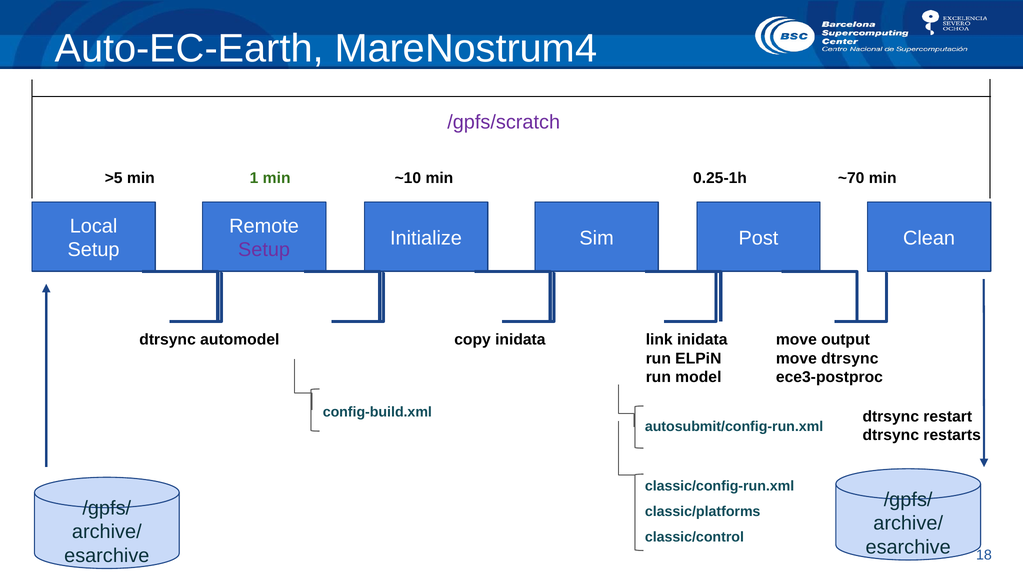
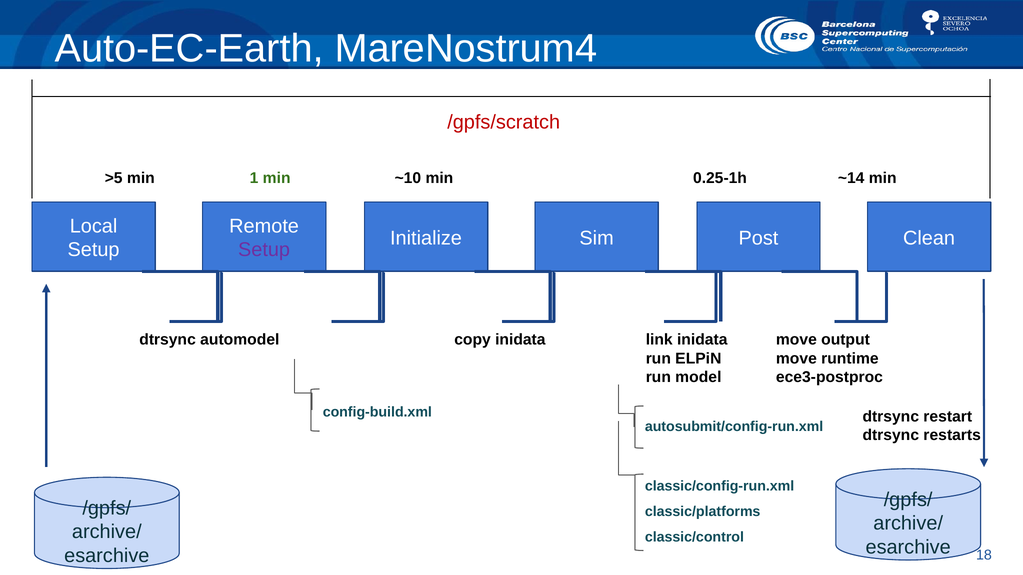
/gpfs/scratch colour: purple -> red
~70: ~70 -> ~14
move dtrsync: dtrsync -> runtime
